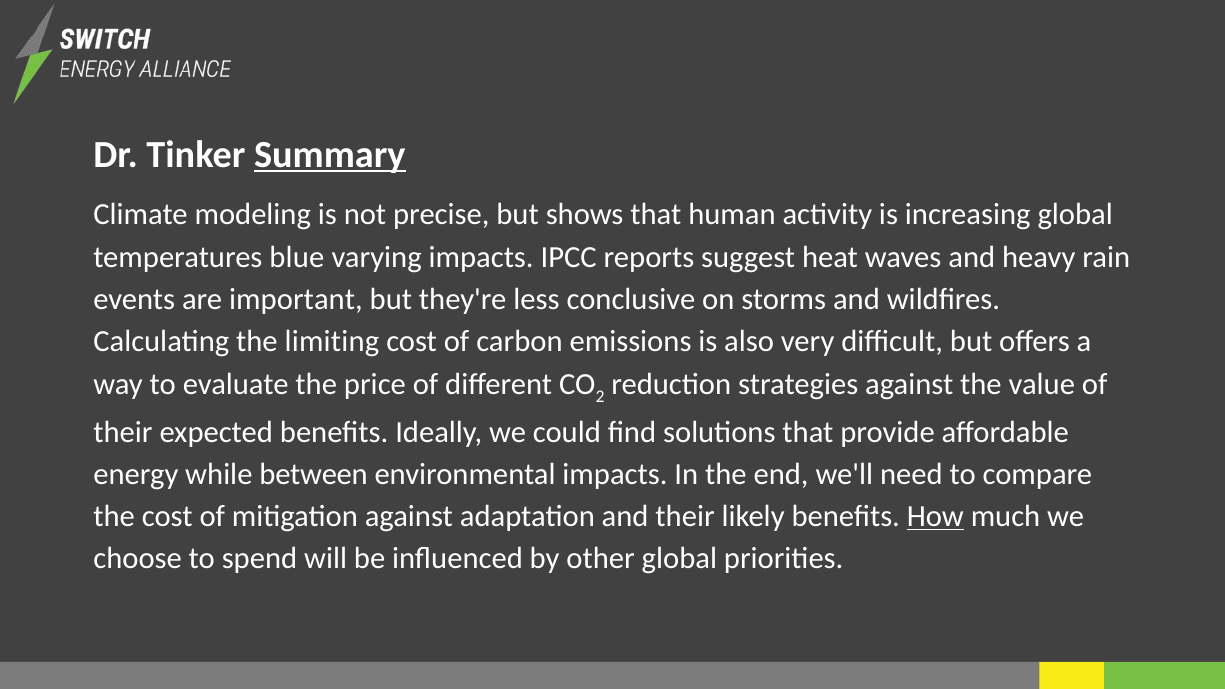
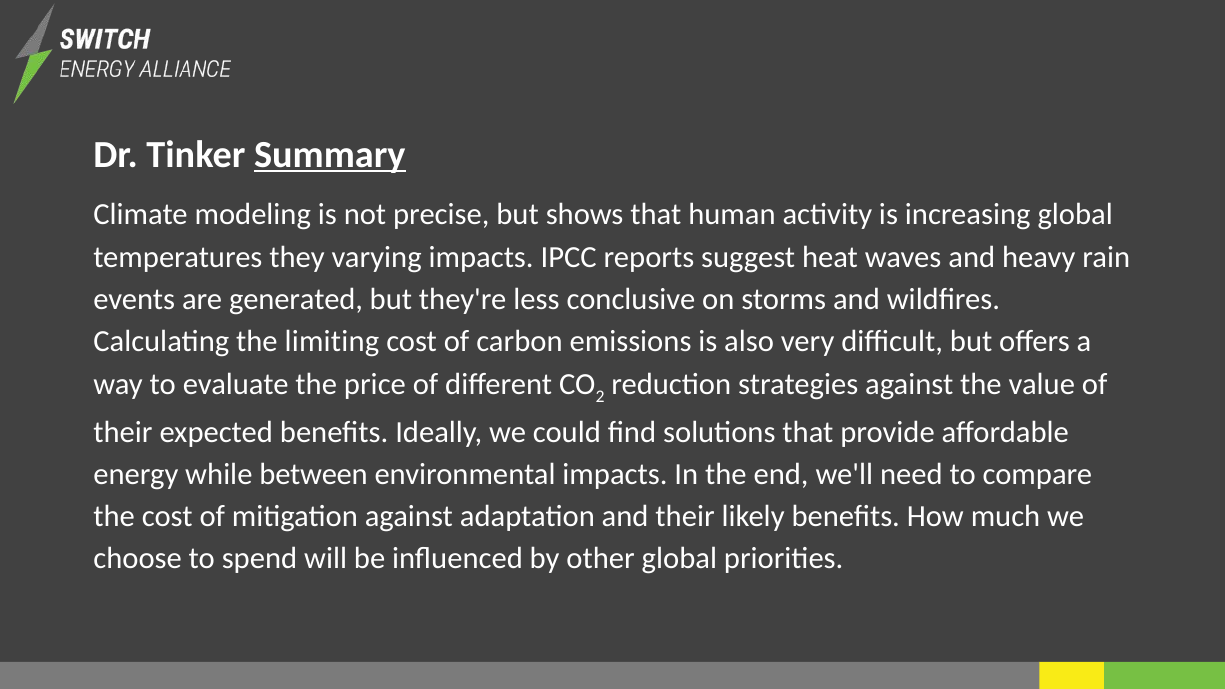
blue: blue -> they
important: important -> generated
How underline: present -> none
